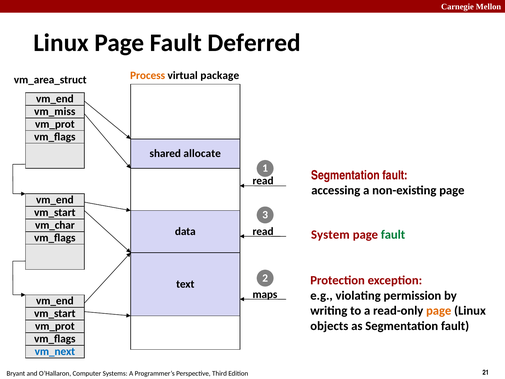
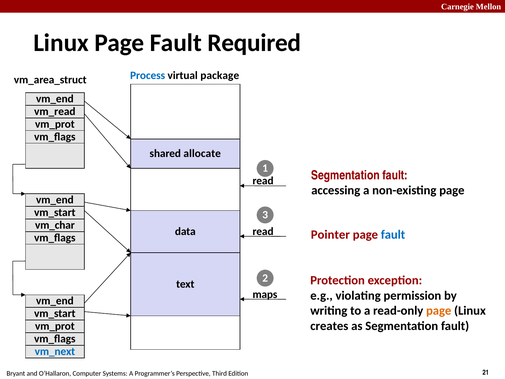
Deferred: Deferred -> Required
Process colour: orange -> blue
vm_miss: vm_miss -> vm_read
System: System -> Pointer
fault at (393, 235) colour: green -> blue
objects: objects -> creates
